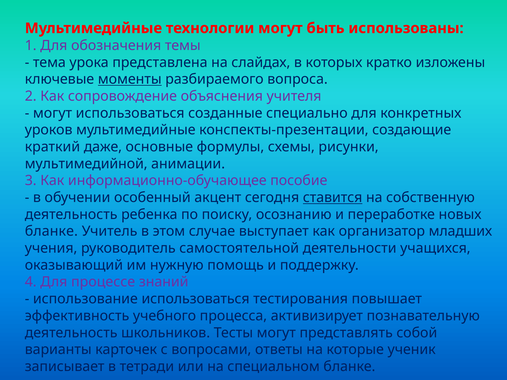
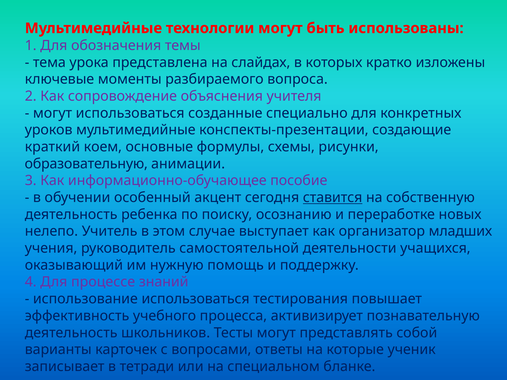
моменты underline: present -> none
даже: даже -> коем
мультимедийной: мультимедийной -> образовательную
бланке at (51, 231): бланке -> нелепо
